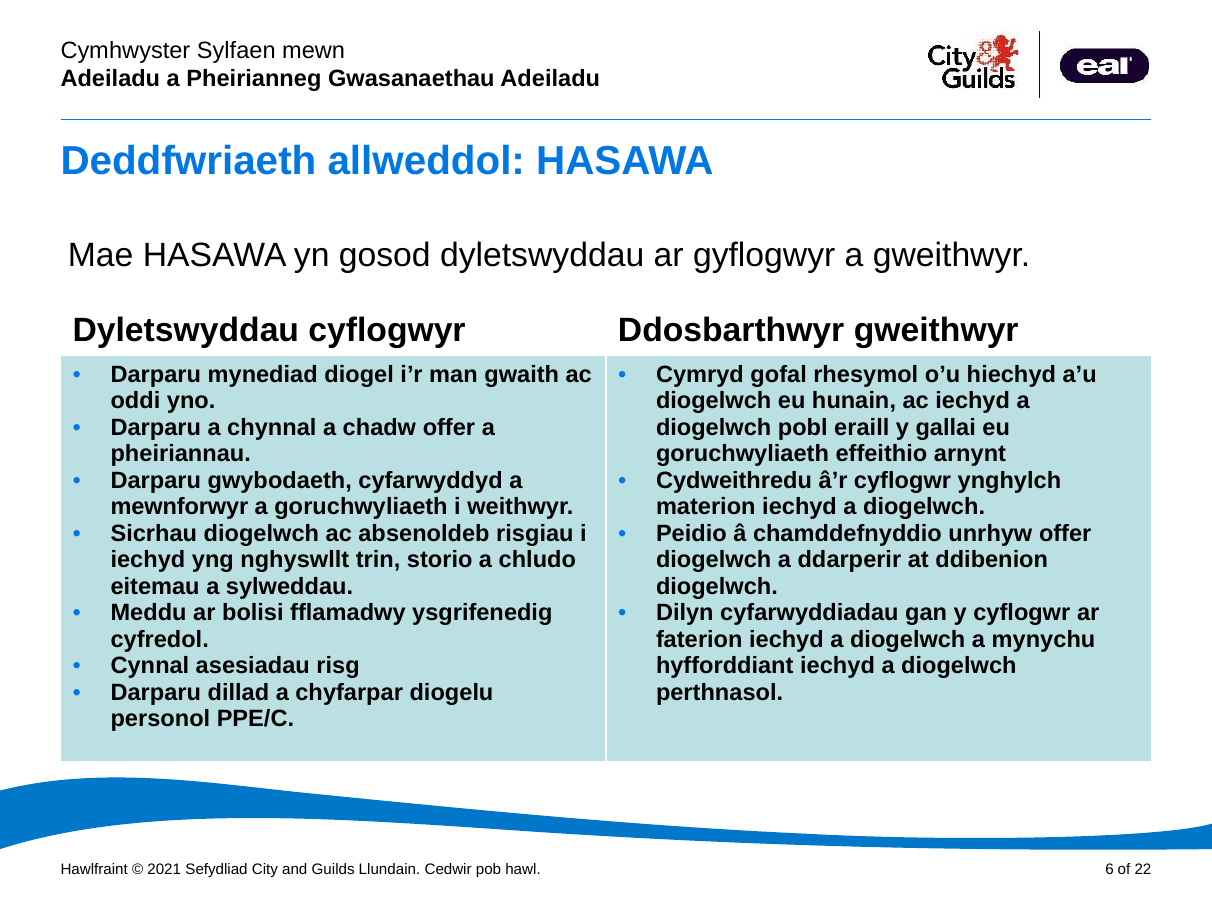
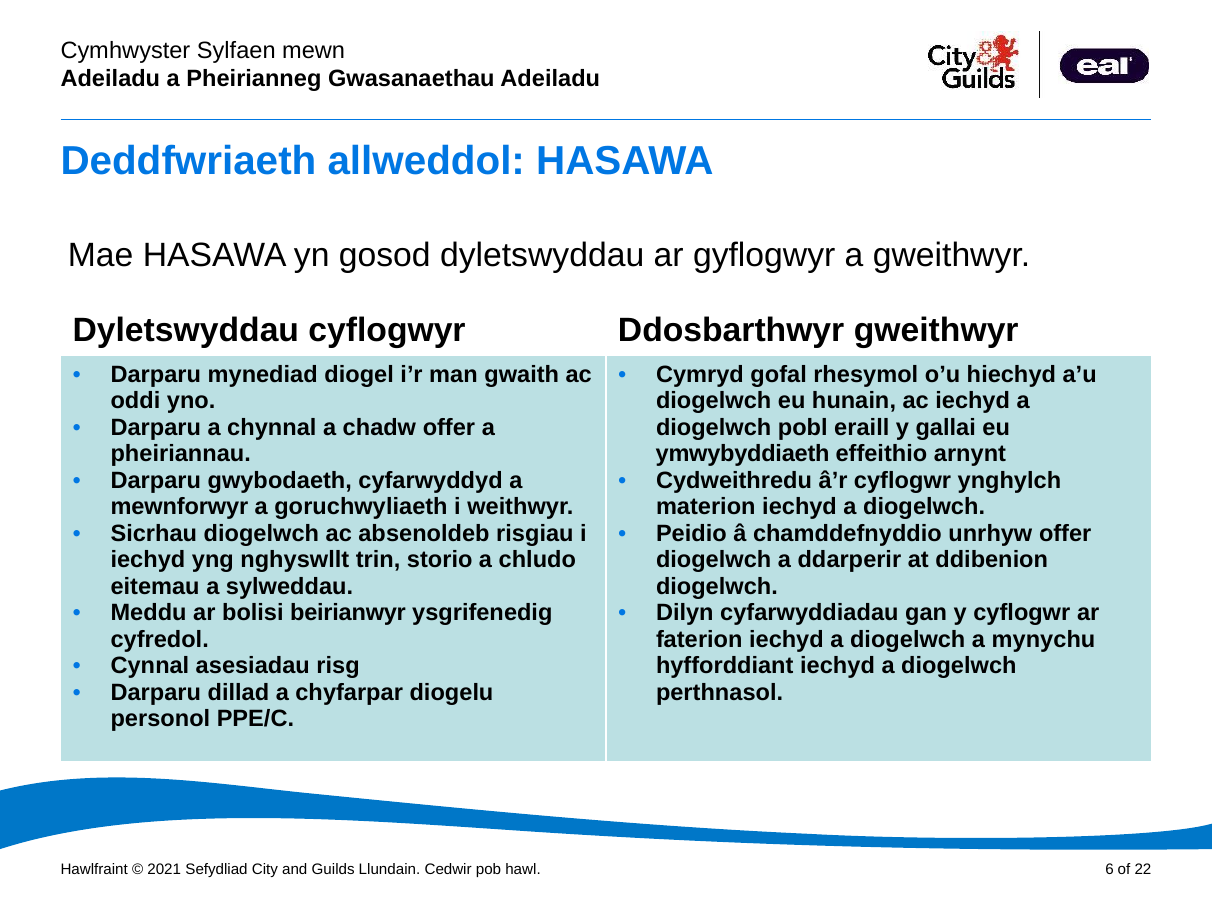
goruchwyliaeth at (742, 454): goruchwyliaeth -> ymwybyddiaeth
fflamadwy: fflamadwy -> beirianwyr
